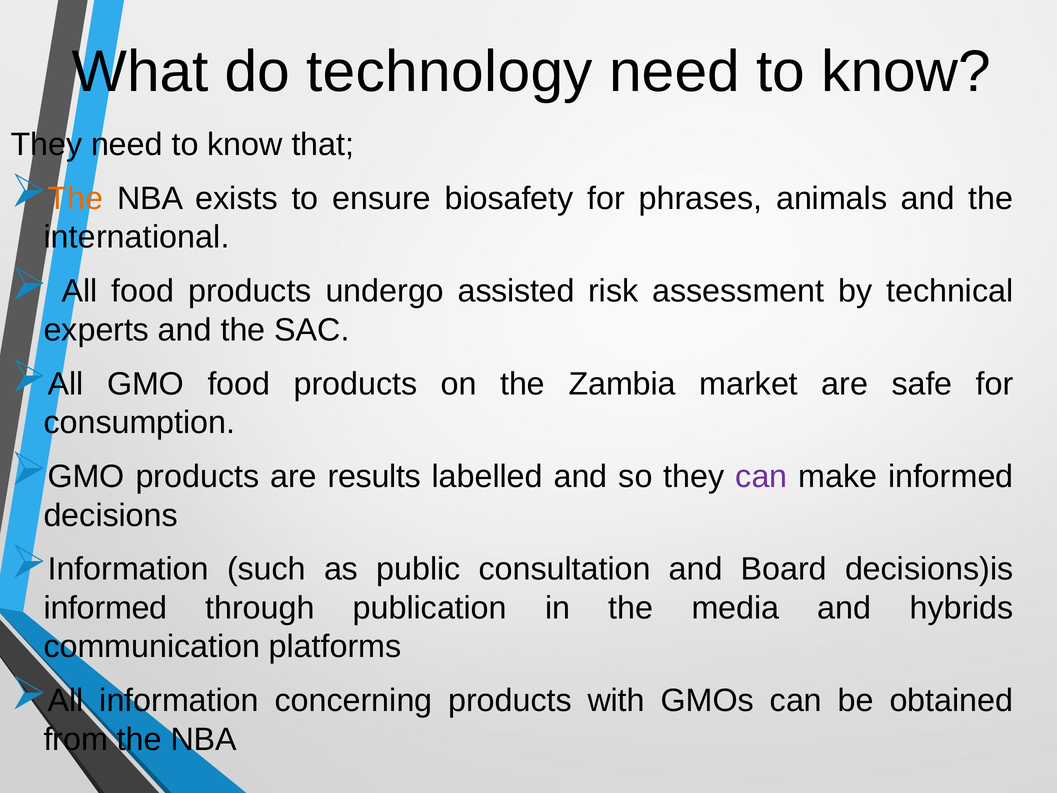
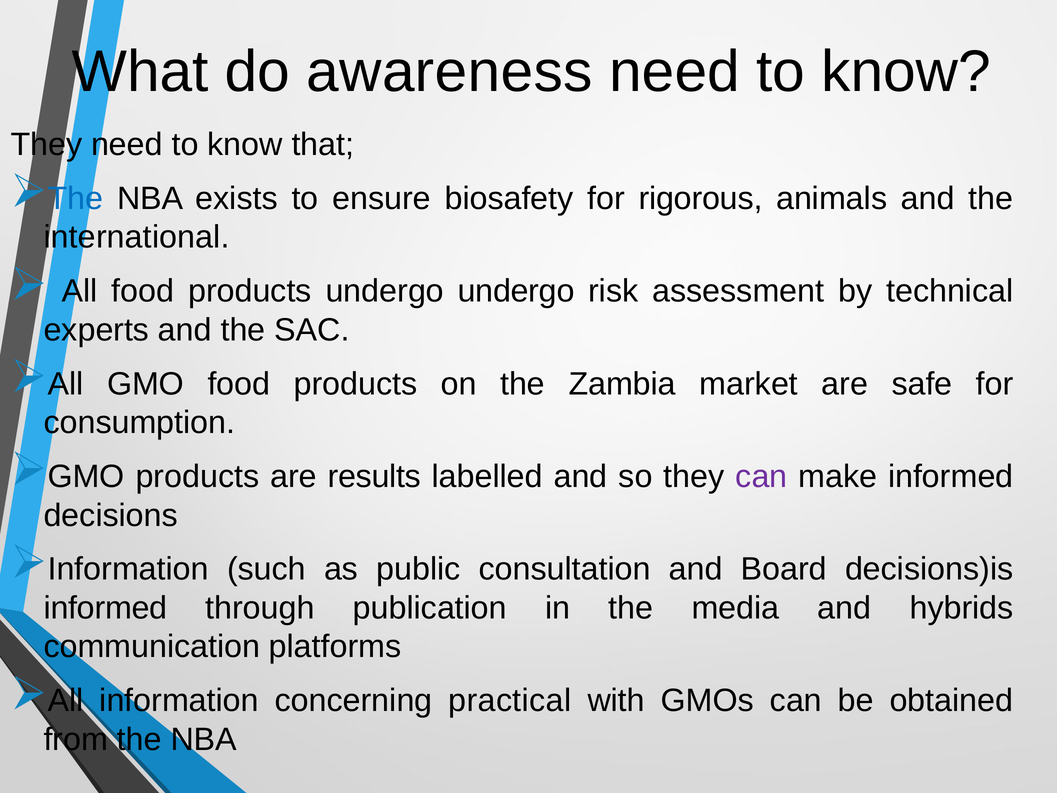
technology: technology -> awareness
The at (75, 198) colour: orange -> blue
phrases: phrases -> rigorous
undergo assisted: assisted -> undergo
concerning products: products -> practical
